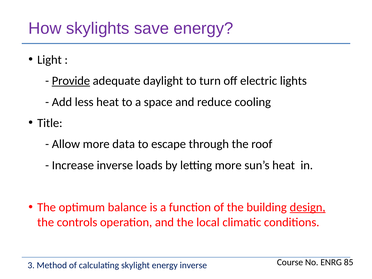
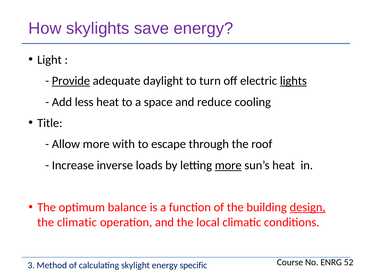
lights underline: none -> present
data: data -> with
more at (228, 165) underline: none -> present
the controls: controls -> climatic
85: 85 -> 52
energy inverse: inverse -> specific
